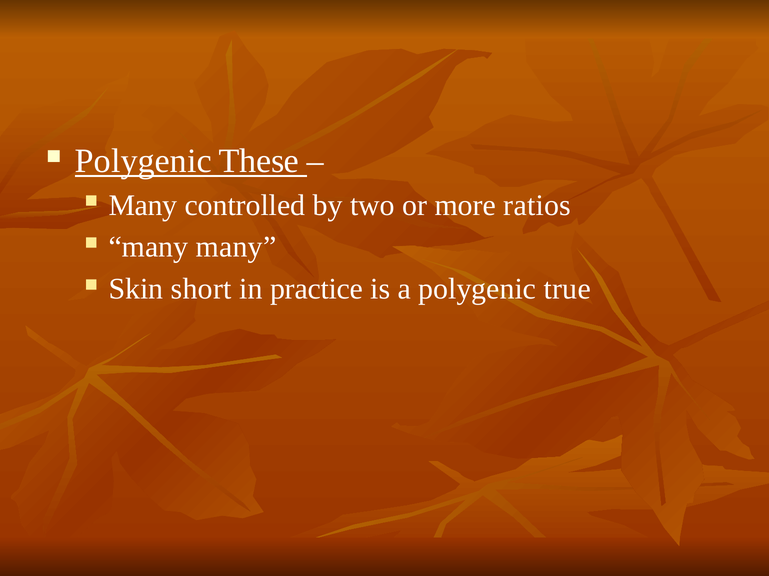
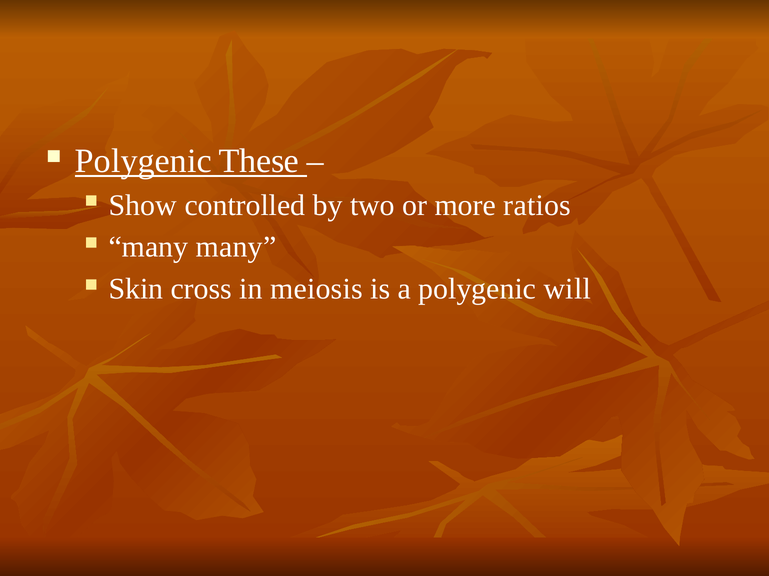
Many at (143, 205): Many -> Show
short: short -> cross
practice: practice -> meiosis
true: true -> will
